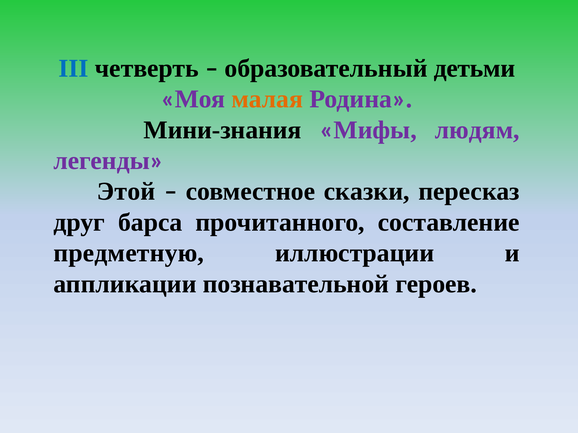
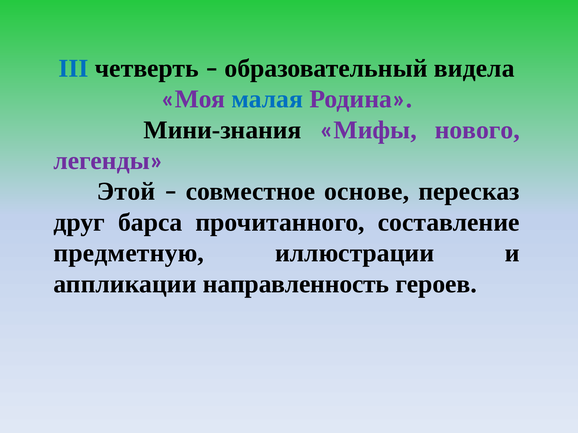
детьми: детьми -> видела
малая colour: orange -> blue
людям: людям -> нового
сказки: сказки -> основе
познавательной: познавательной -> направленность
